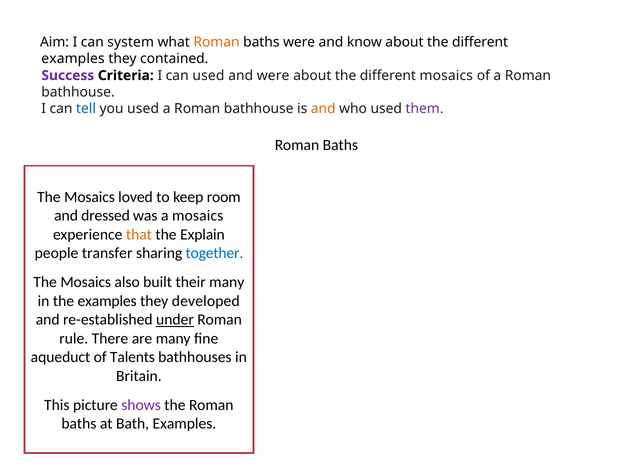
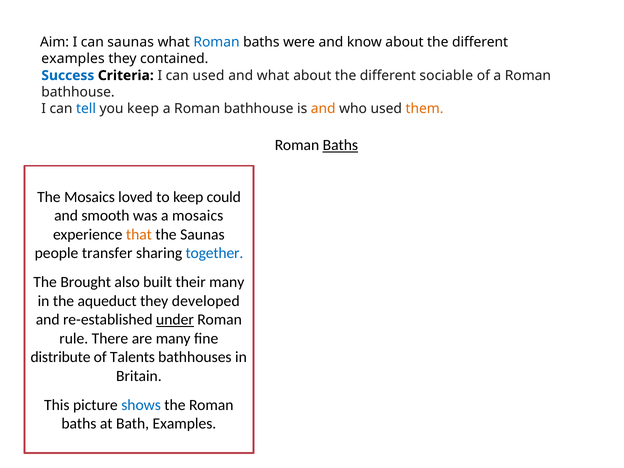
can system: system -> saunas
Roman at (217, 42) colour: orange -> blue
Success colour: purple -> blue
and were: were -> what
different mosaics: mosaics -> sociable
you used: used -> keep
them colour: purple -> orange
Baths at (340, 145) underline: none -> present
room: room -> could
dressed: dressed -> smooth
the Explain: Explain -> Saunas
Mosaics at (86, 282): Mosaics -> Brought
the examples: examples -> aqueduct
aqueduct: aqueduct -> distribute
shows colour: purple -> blue
